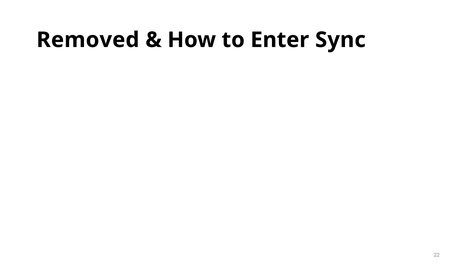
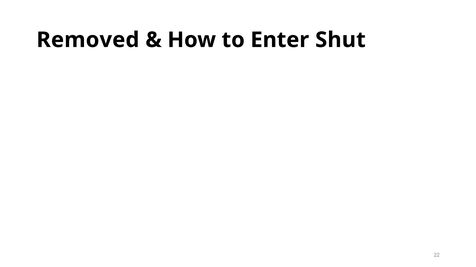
Sync: Sync -> Shut
